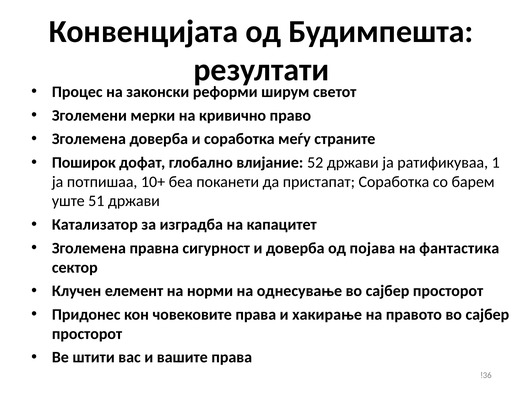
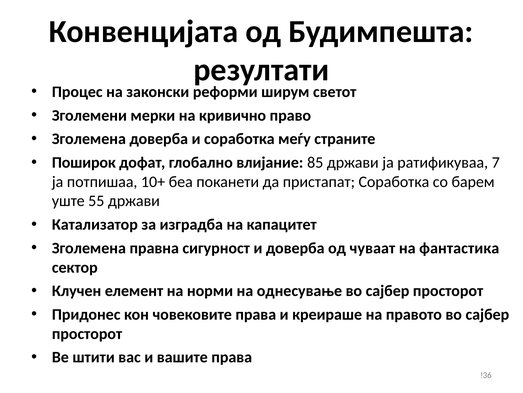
52: 52 -> 85
1: 1 -> 7
51: 51 -> 55
појава: појава -> чуваат
хакирање: хакирање -> креираше
